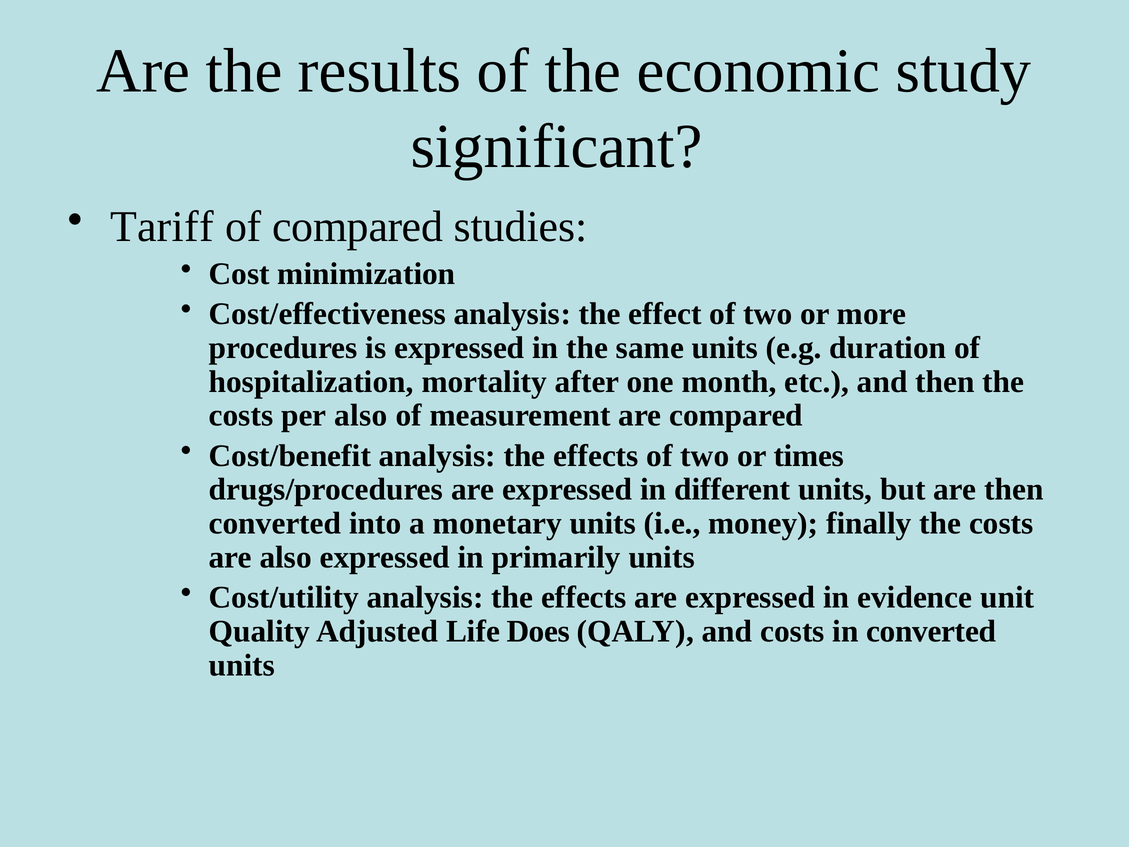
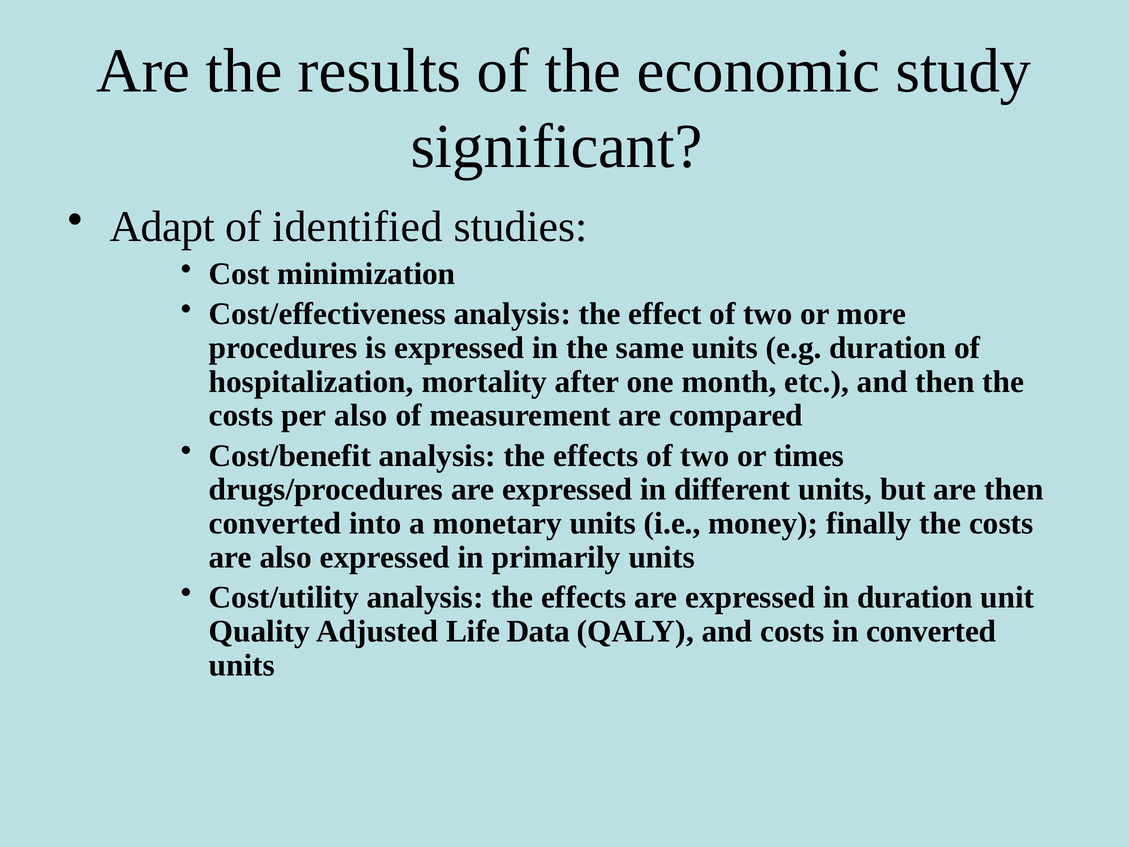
Tariff: Tariff -> Adapt
of compared: compared -> identified
in evidence: evidence -> duration
Does: Does -> Data
